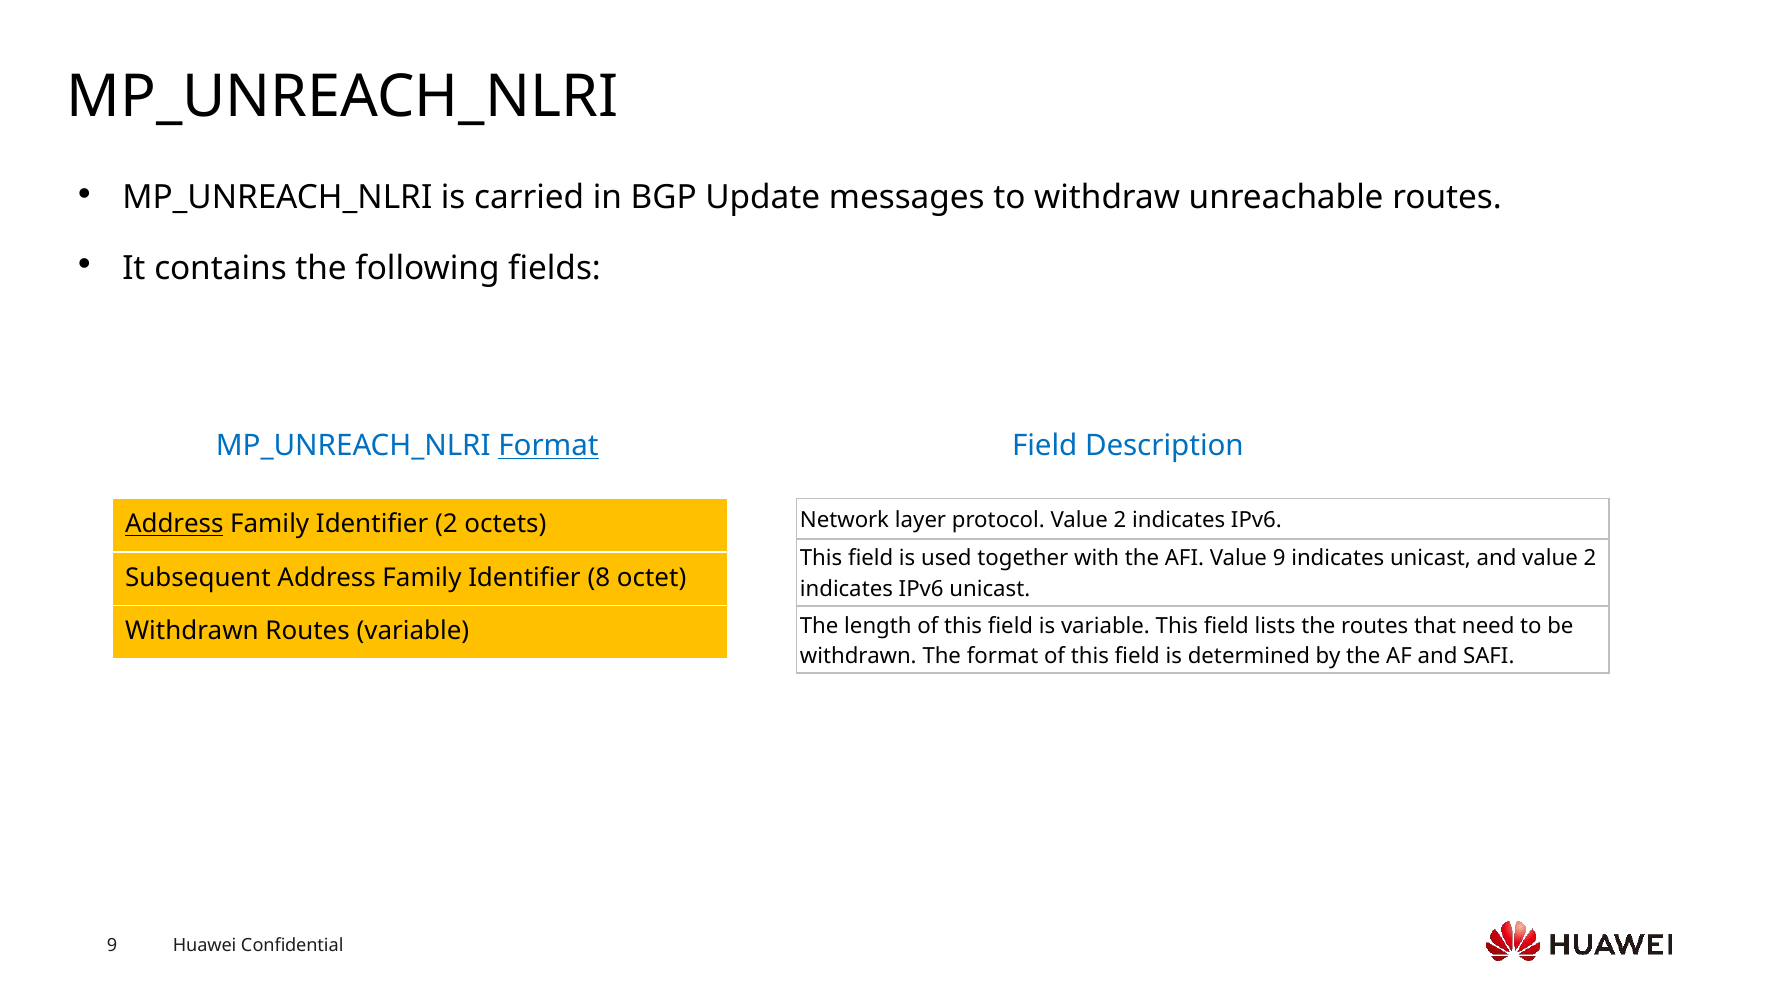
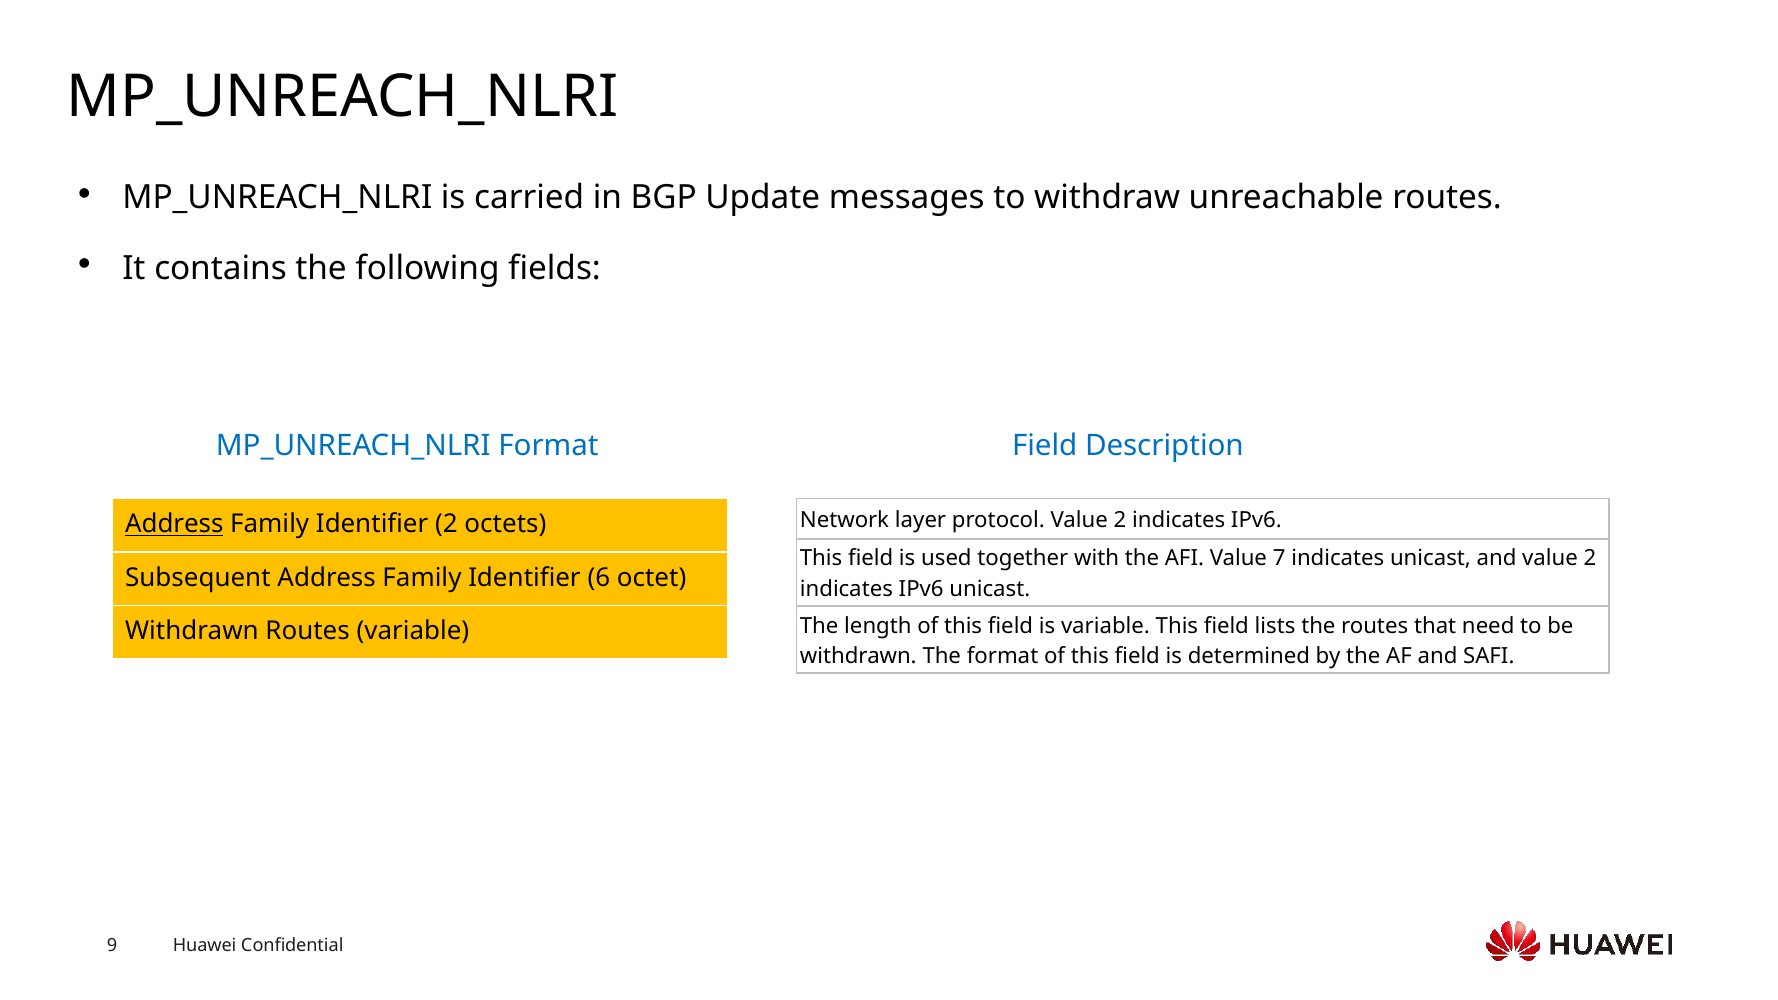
Format at (548, 446) underline: present -> none
Value 9: 9 -> 7
8: 8 -> 6
